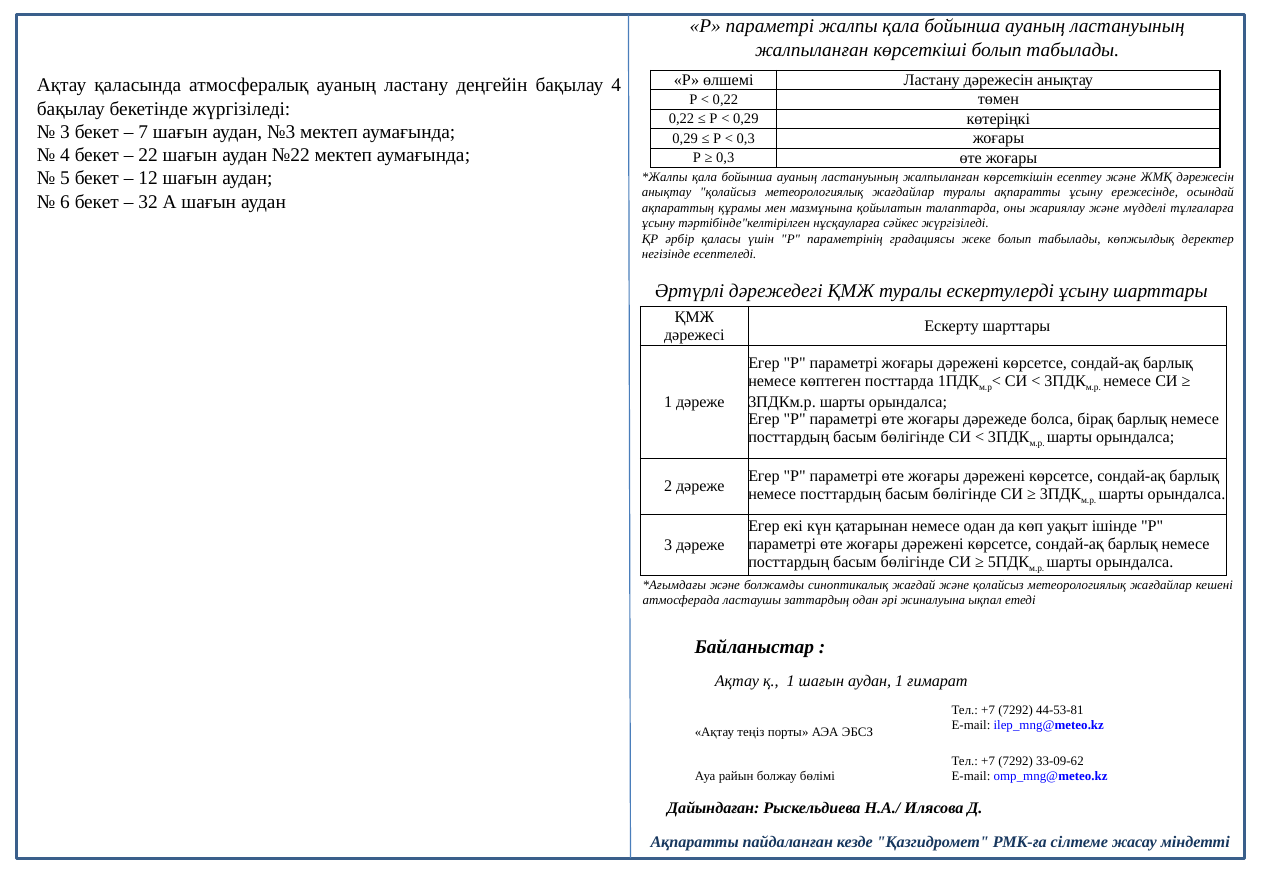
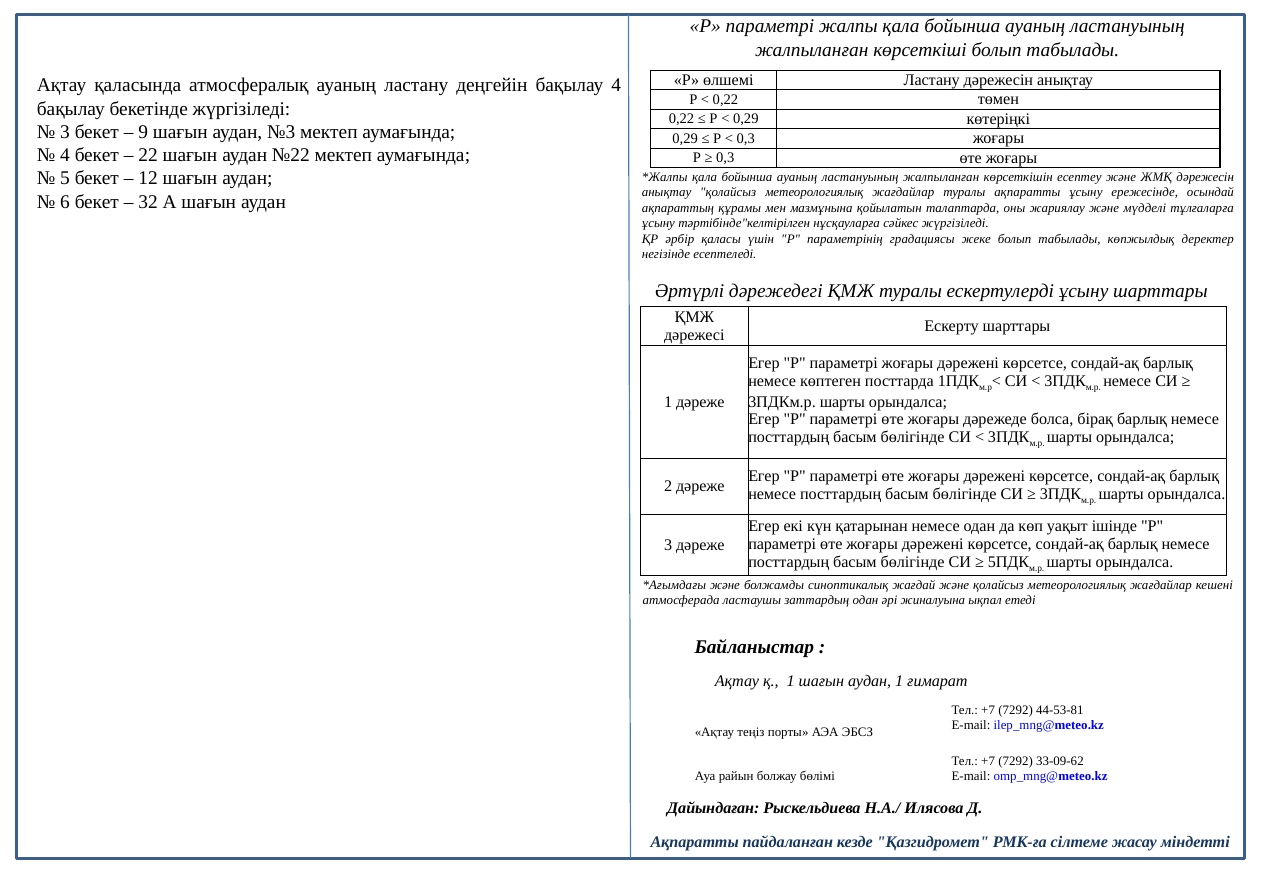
7: 7 -> 9
